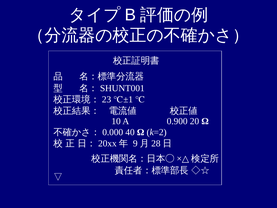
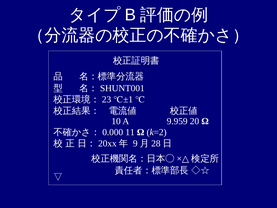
0.900: 0.900 -> 9.959
40: 40 -> 11
